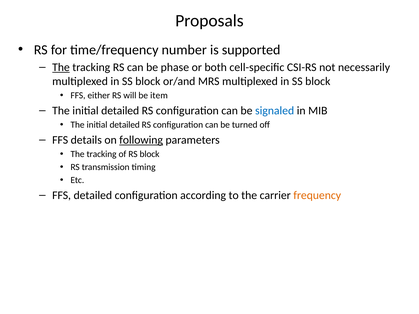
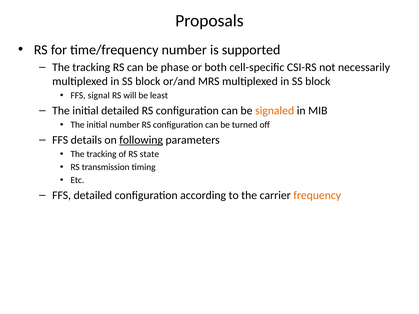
The at (61, 67) underline: present -> none
either: either -> signal
item: item -> least
signaled colour: blue -> orange
detailed at (125, 125): detailed -> number
RS block: block -> state
